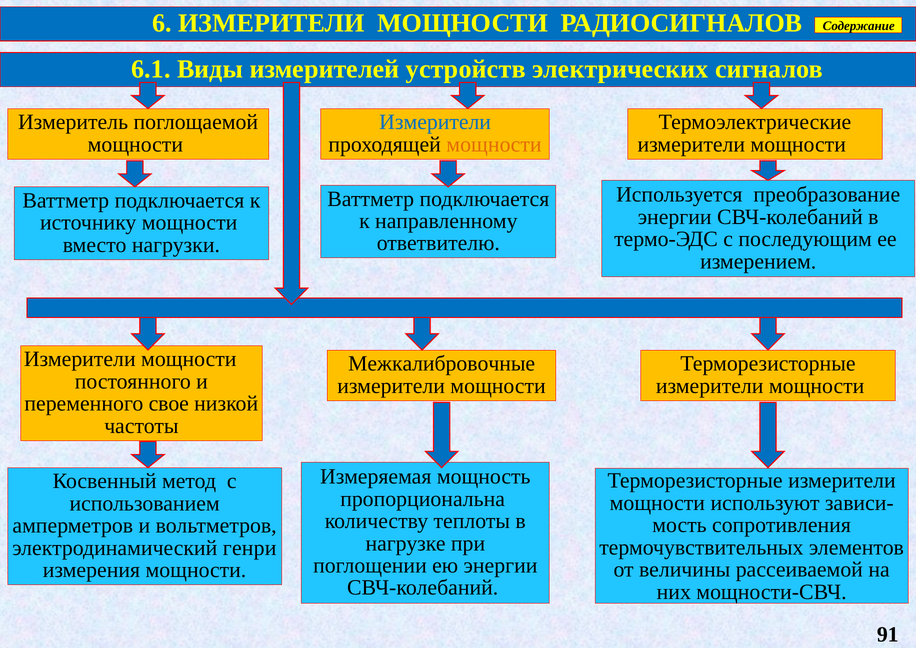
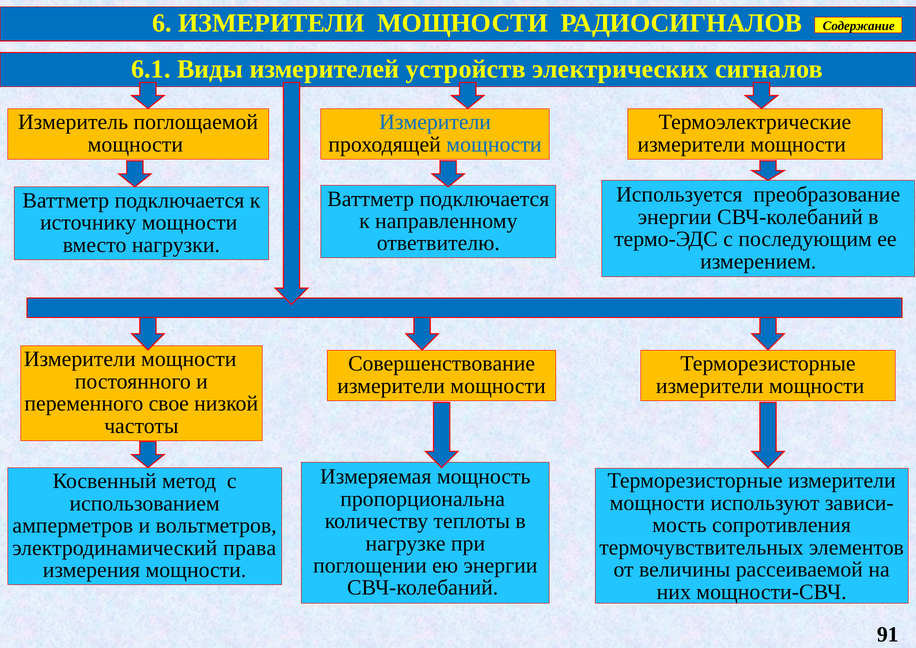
мощности at (494, 144) colour: orange -> blue
Межкалибровочные: Межкалибровочные -> Совершенствование
генри: генри -> права
